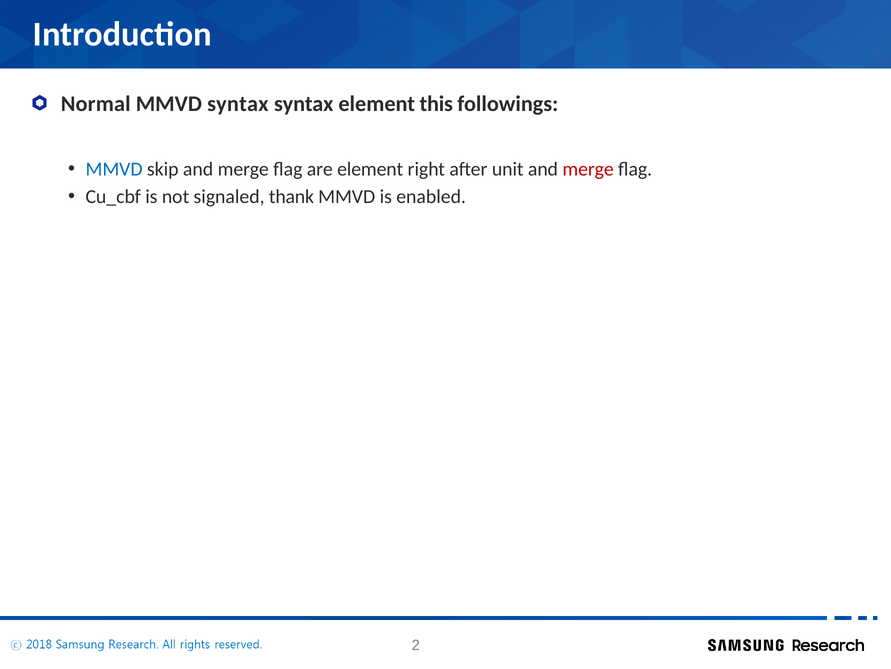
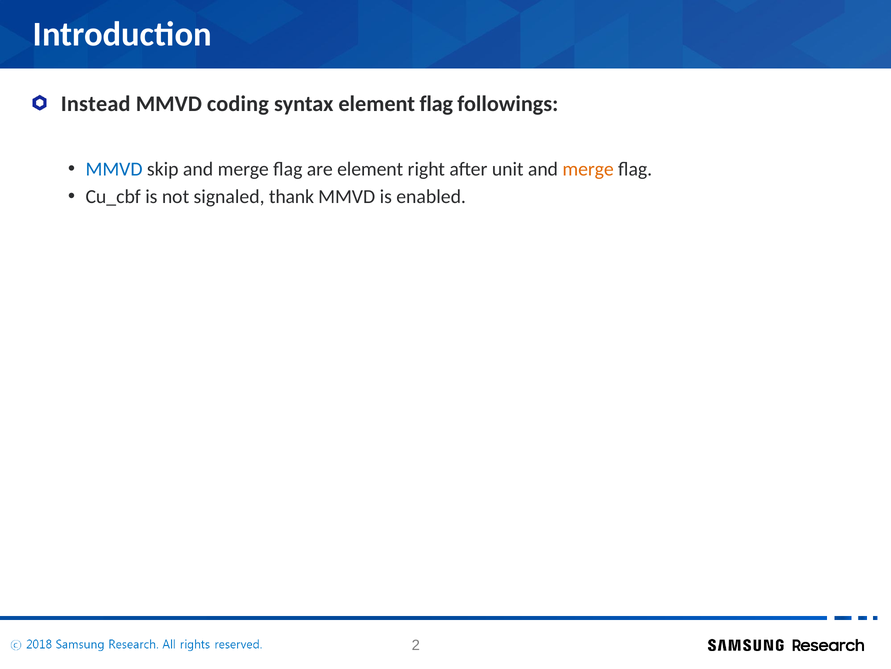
Normal: Normal -> Instead
MMVD syntax: syntax -> coding
element this: this -> flag
merge at (588, 169) colour: red -> orange
